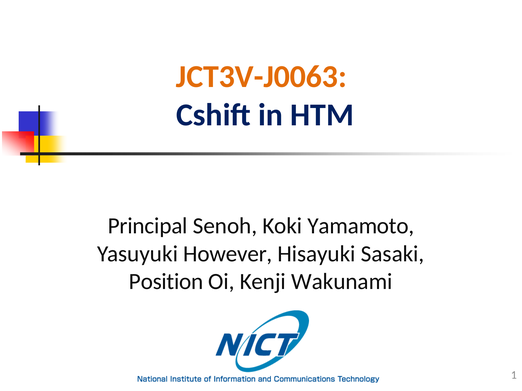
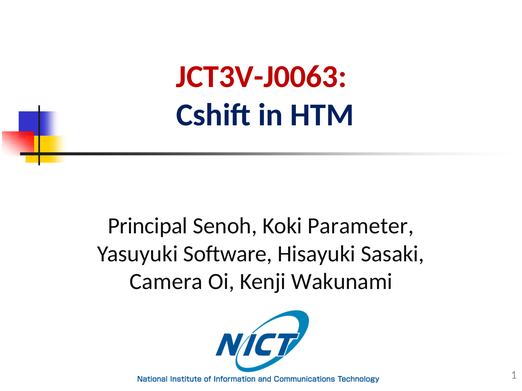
JCT3V-J0063 colour: orange -> red
Yamamoto: Yamamoto -> Parameter
However: However -> Software
Position: Position -> Camera
